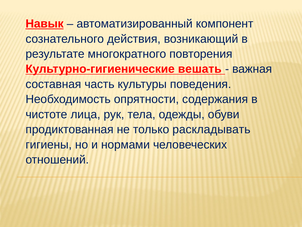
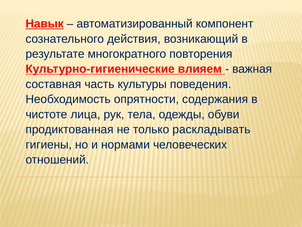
вешать: вешать -> влияем
